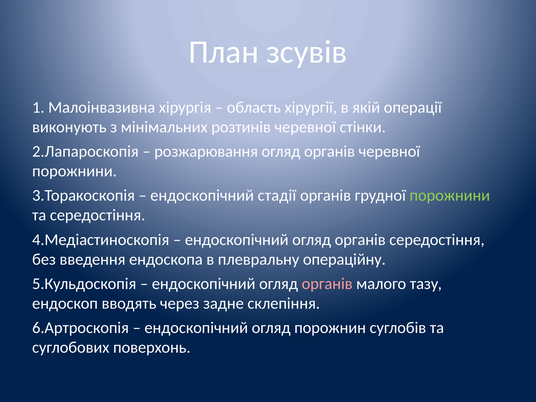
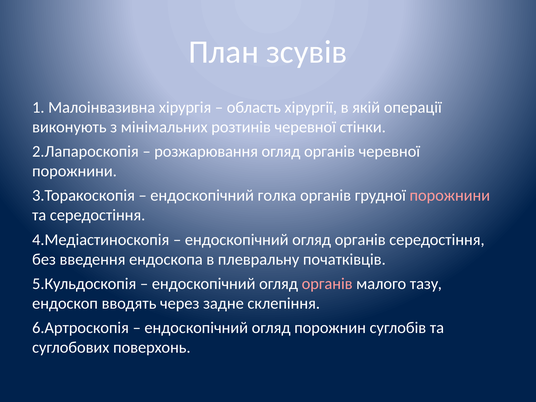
стадії: стадії -> голка
порожнини at (450, 196) colour: light green -> pink
операційну: операційну -> початківців
